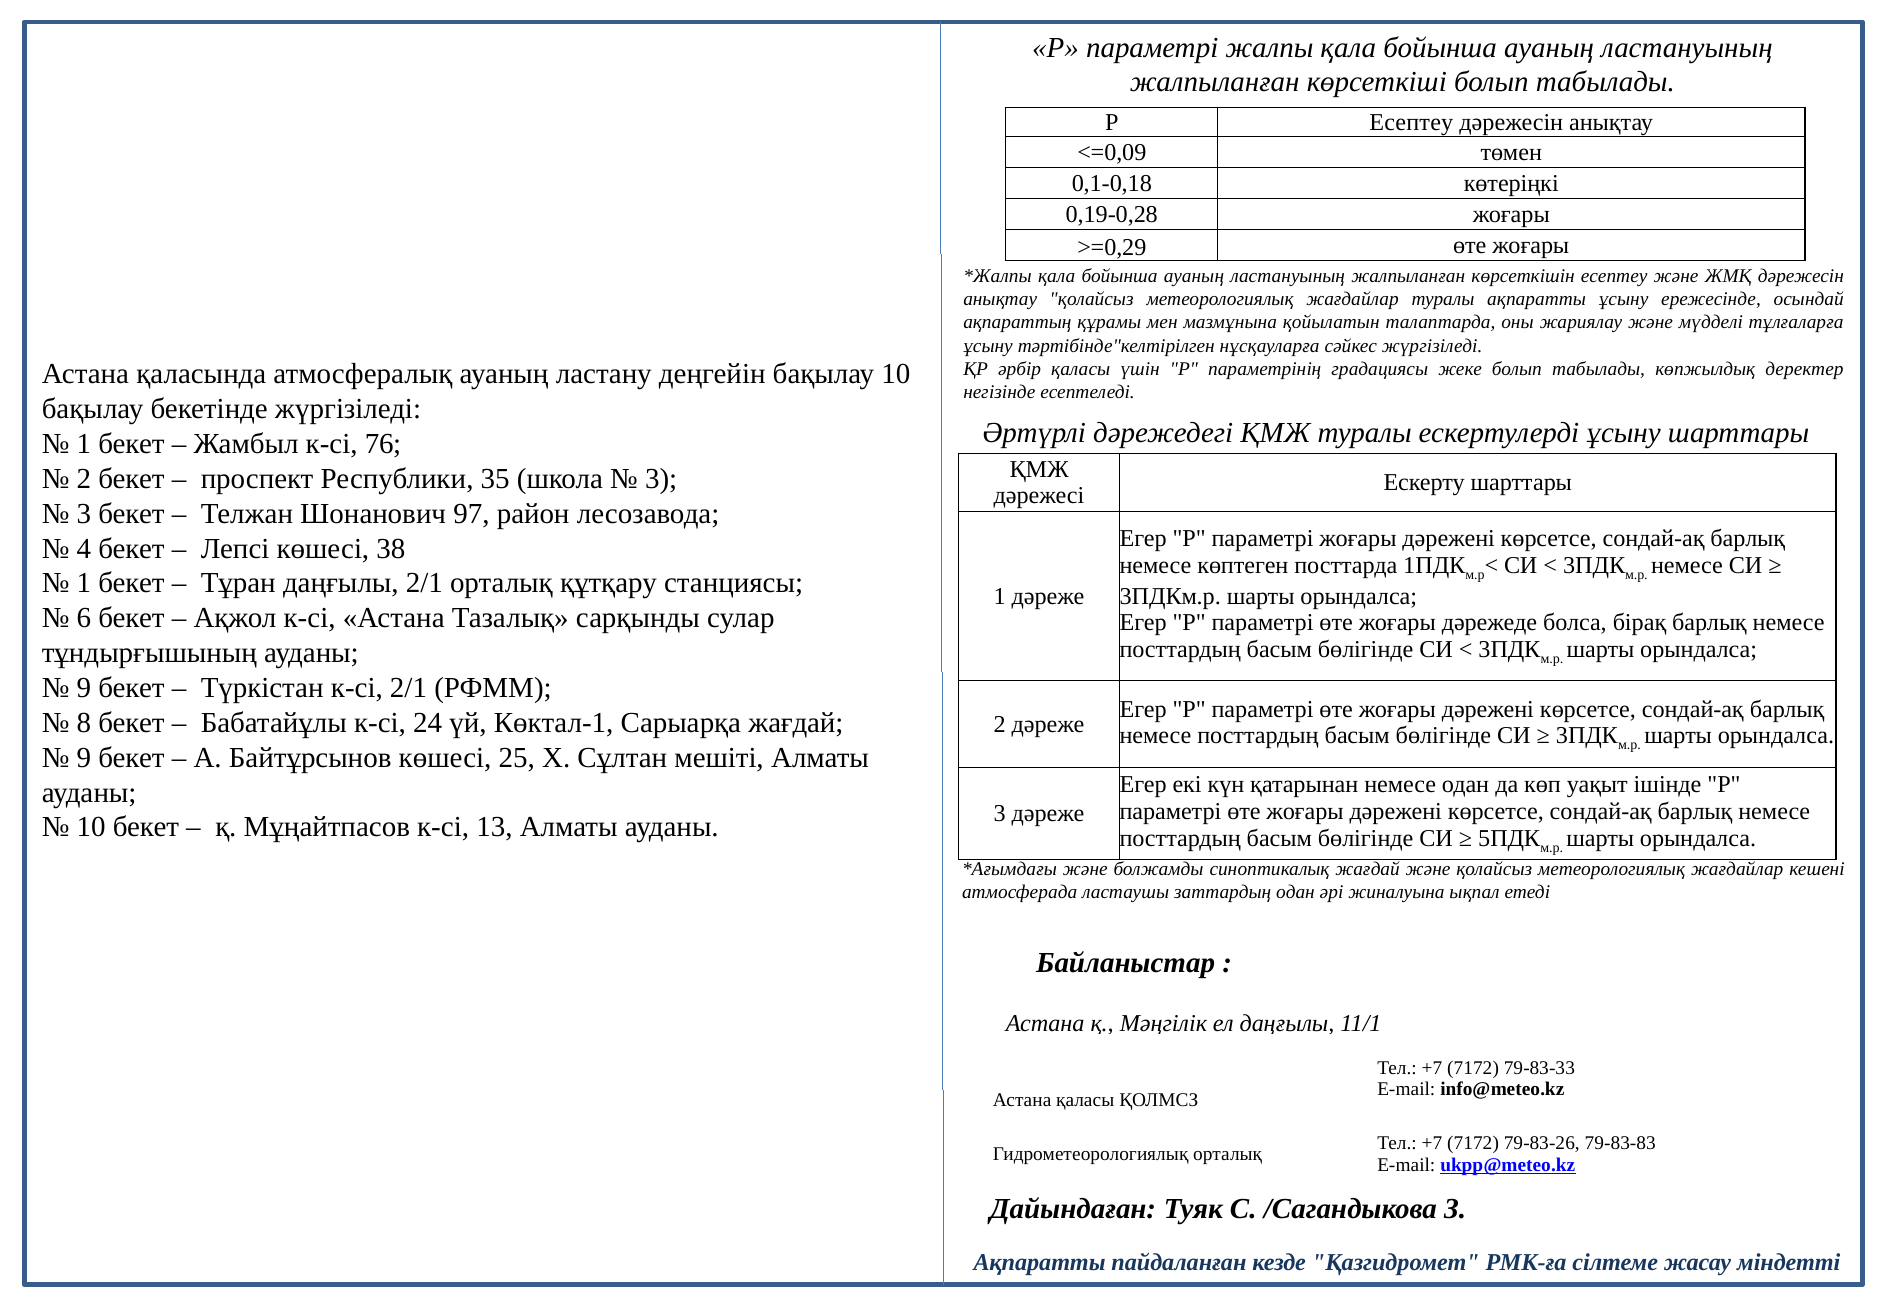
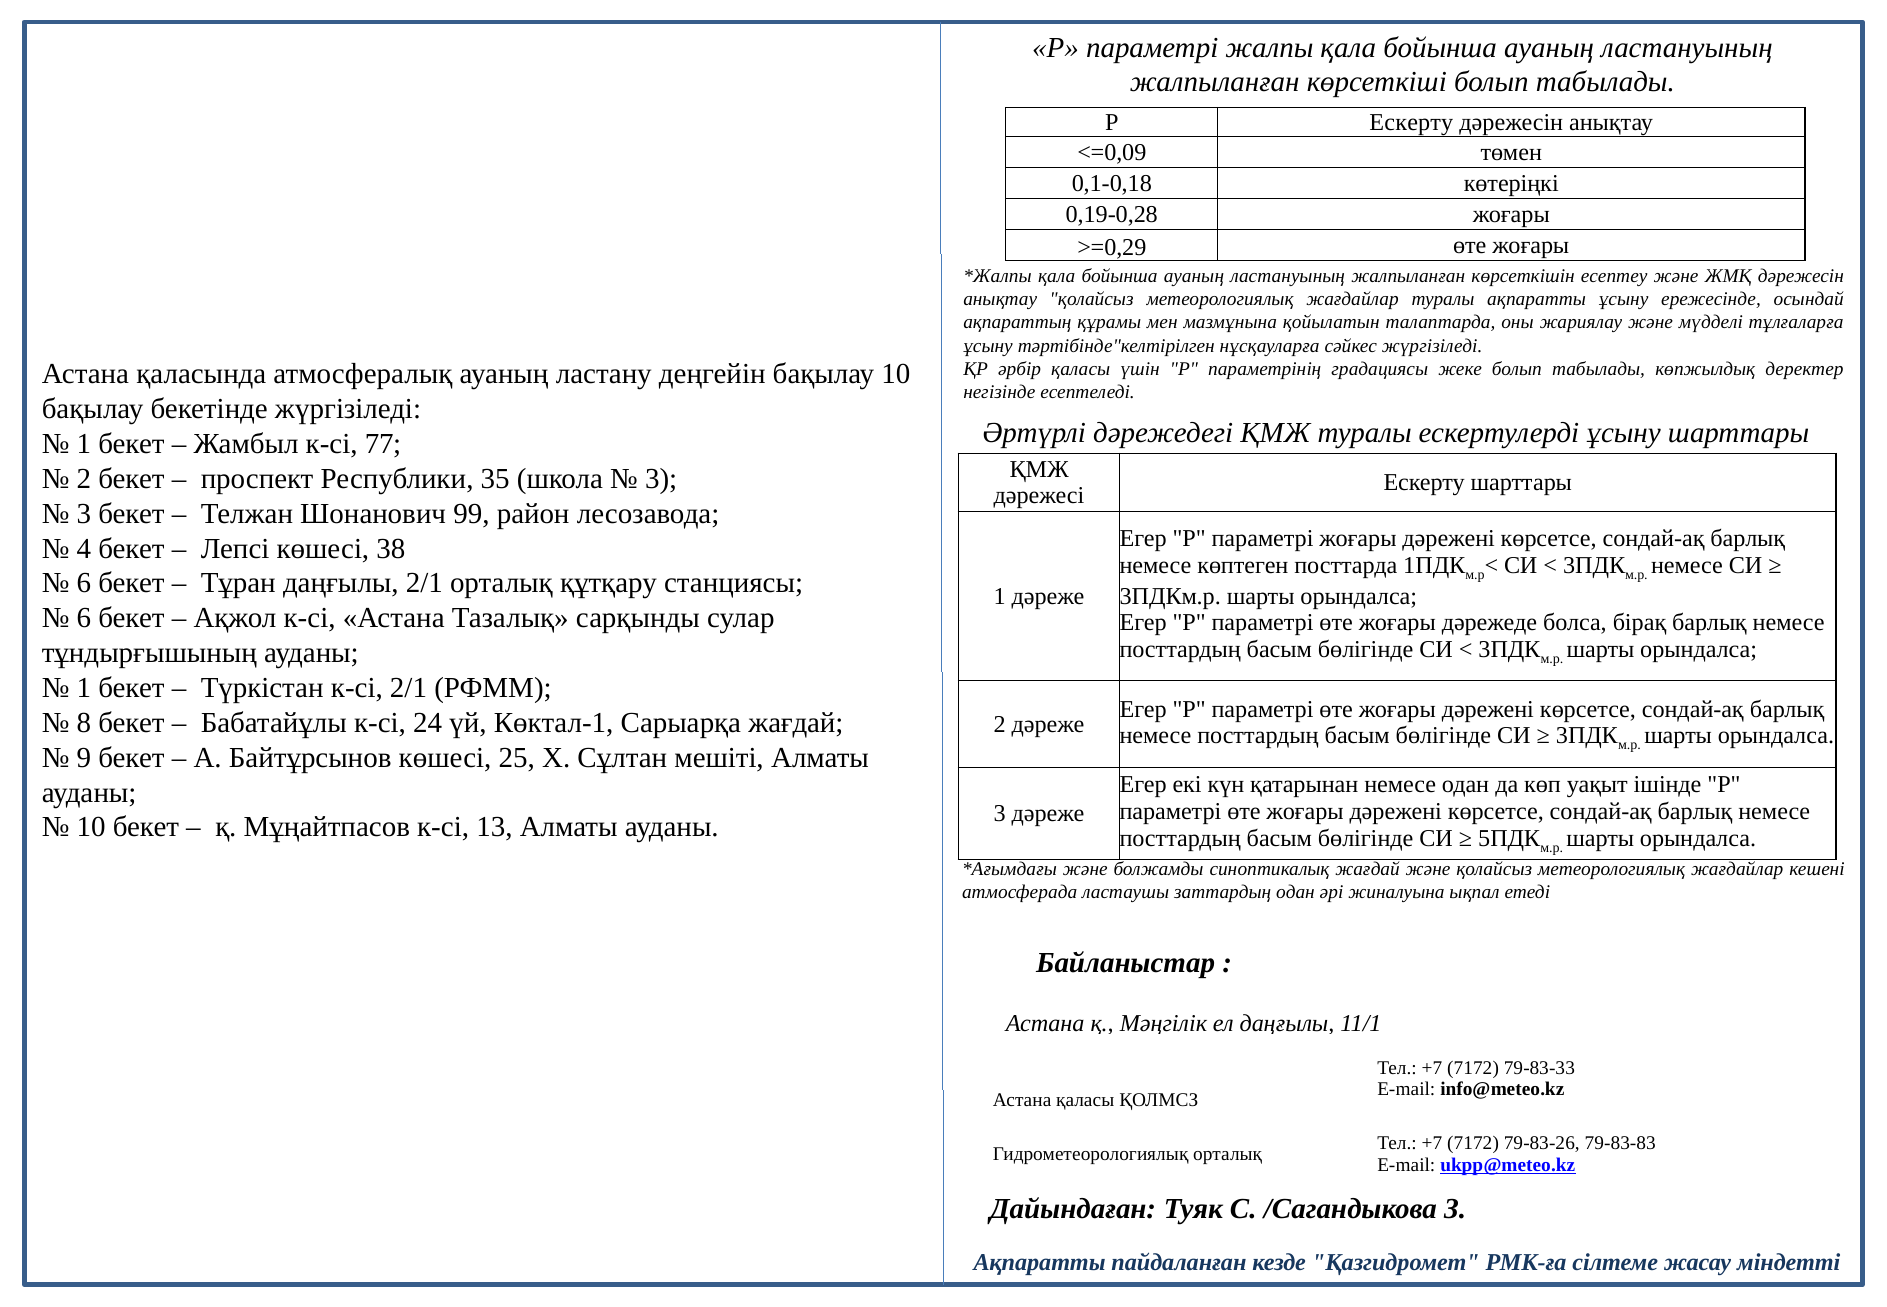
Р Есептеу: Есептеу -> Ескерту
76: 76 -> 77
97: 97 -> 99
1 at (84, 583): 1 -> 6
9 at (84, 688): 9 -> 1
